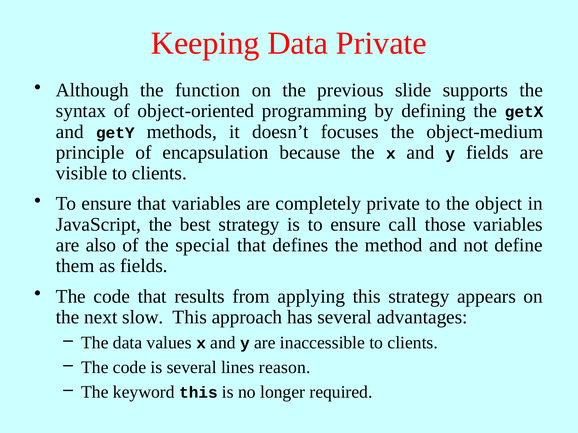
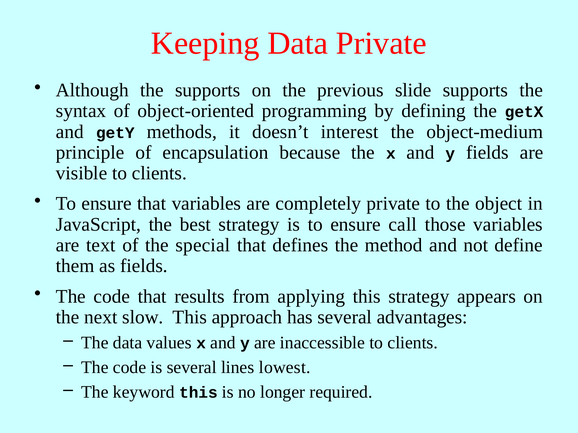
the function: function -> supports
focuses: focuses -> interest
also: also -> text
reason: reason -> lowest
